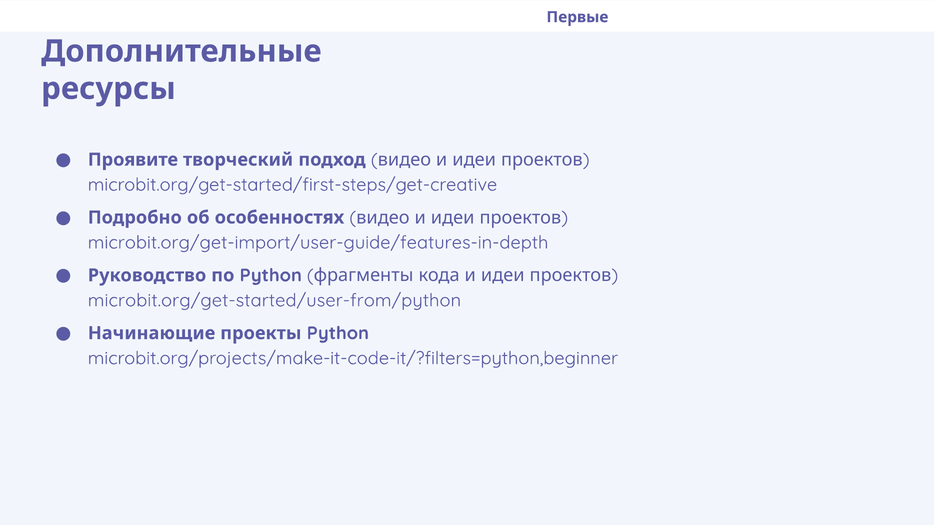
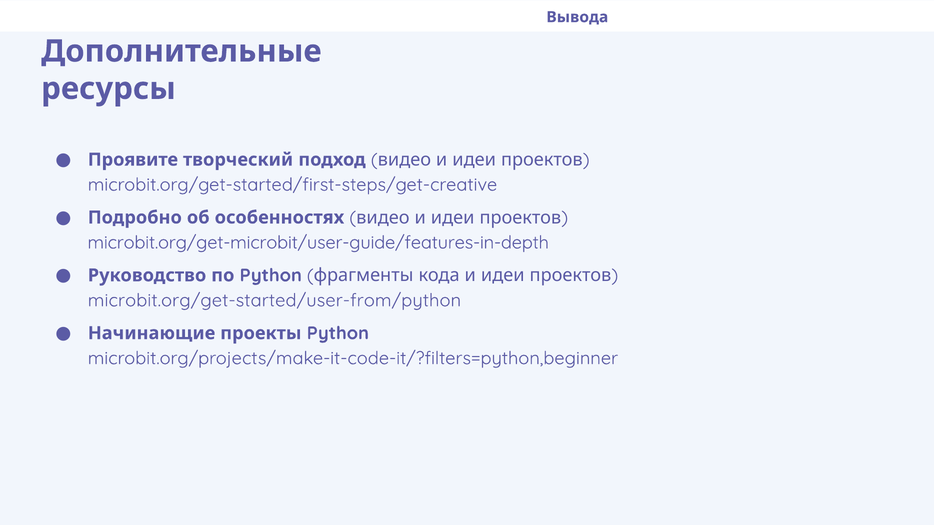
Первые: Первые -> Вывода
microbit.org/get-import/user-guide/features-in-depth: microbit.org/get-import/user-guide/features-in-depth -> microbit.org/get-microbit/user-guide/features-in-depth
